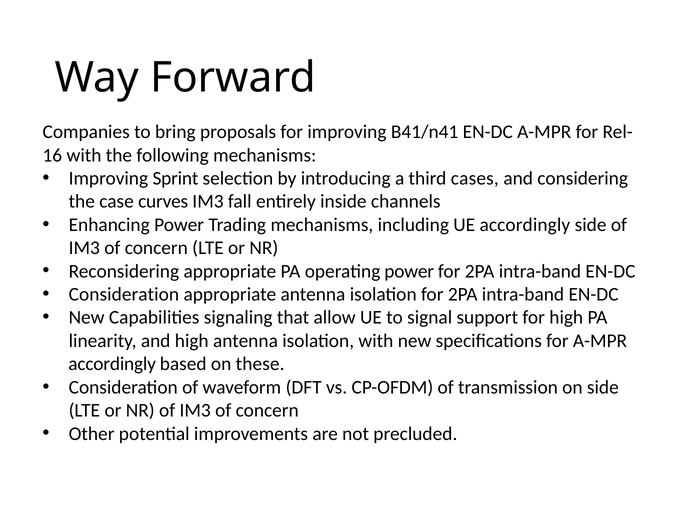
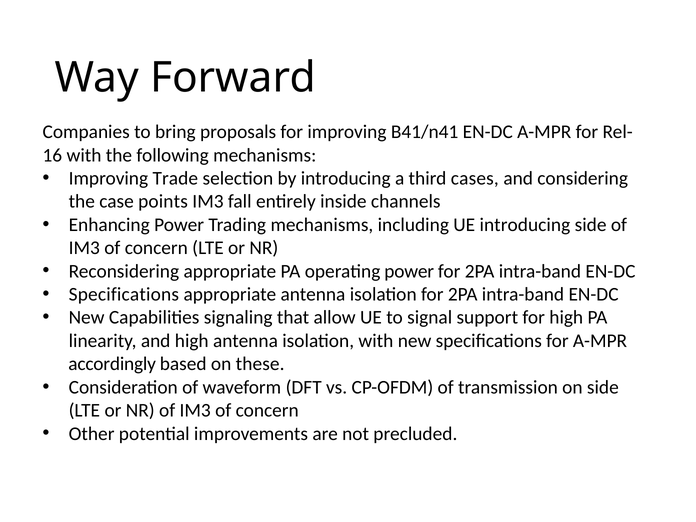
Sprint: Sprint -> Trade
curves: curves -> points
UE accordingly: accordingly -> introducing
Consideration at (124, 294): Consideration -> Specifications
